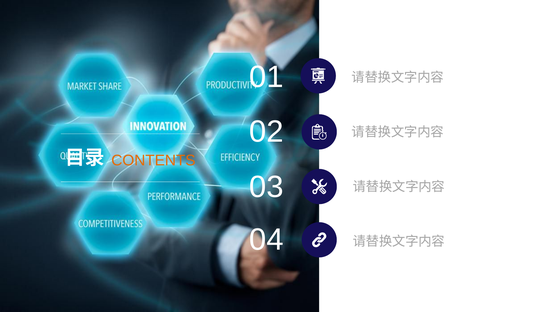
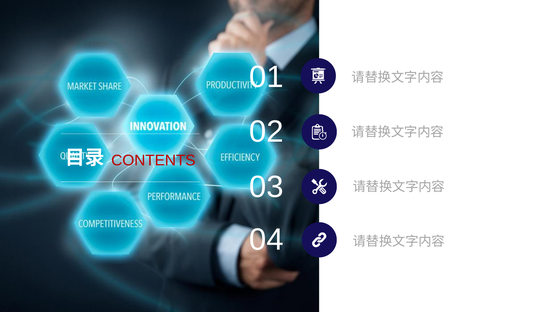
CONTENTS colour: orange -> red
